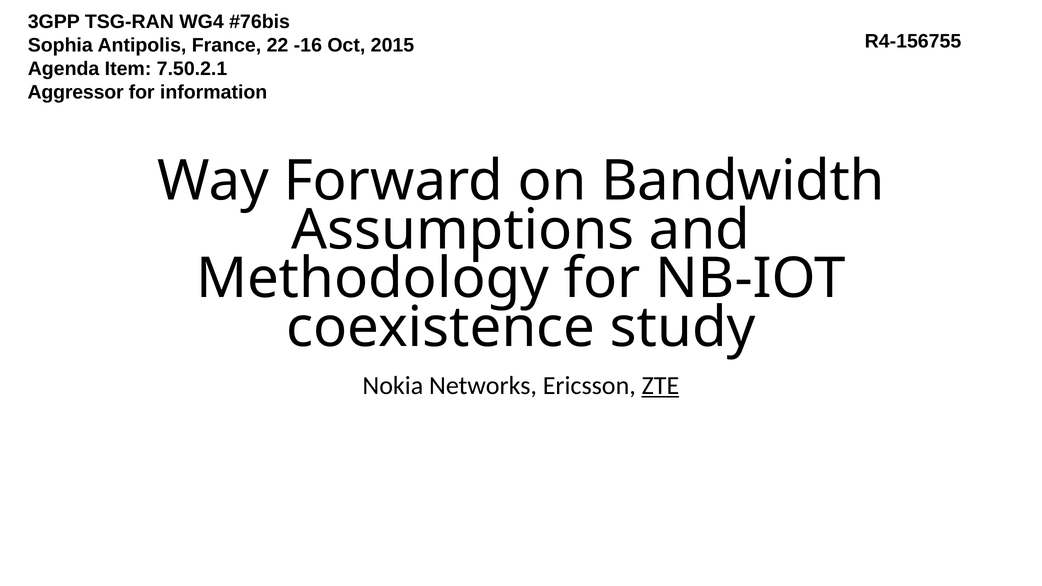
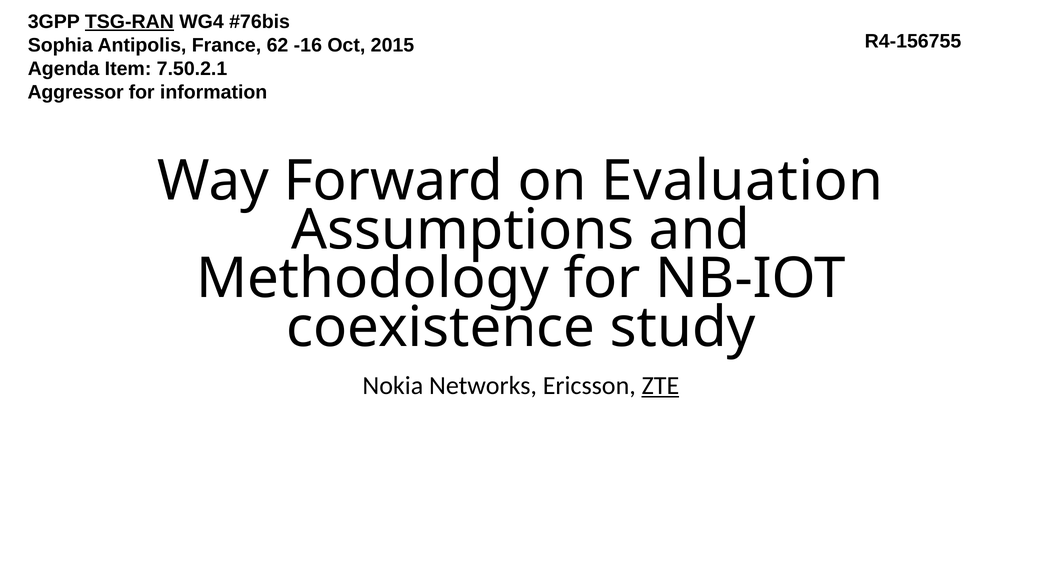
TSG-RAN underline: none -> present
22: 22 -> 62
Bandwidth: Bandwidth -> Evaluation
